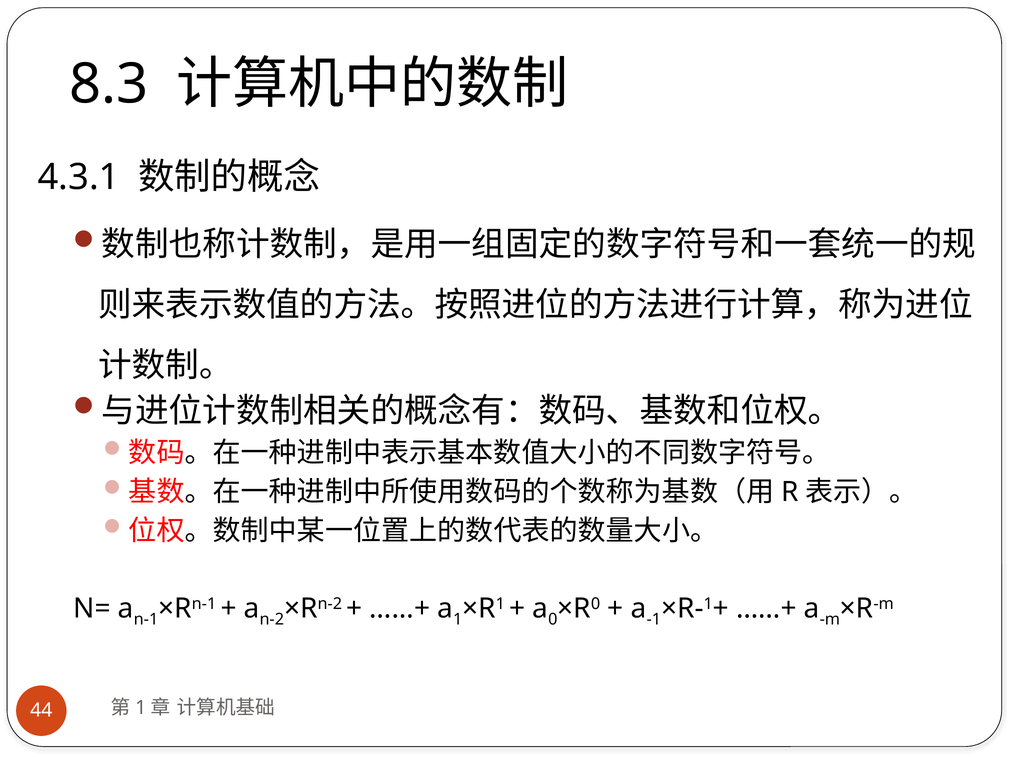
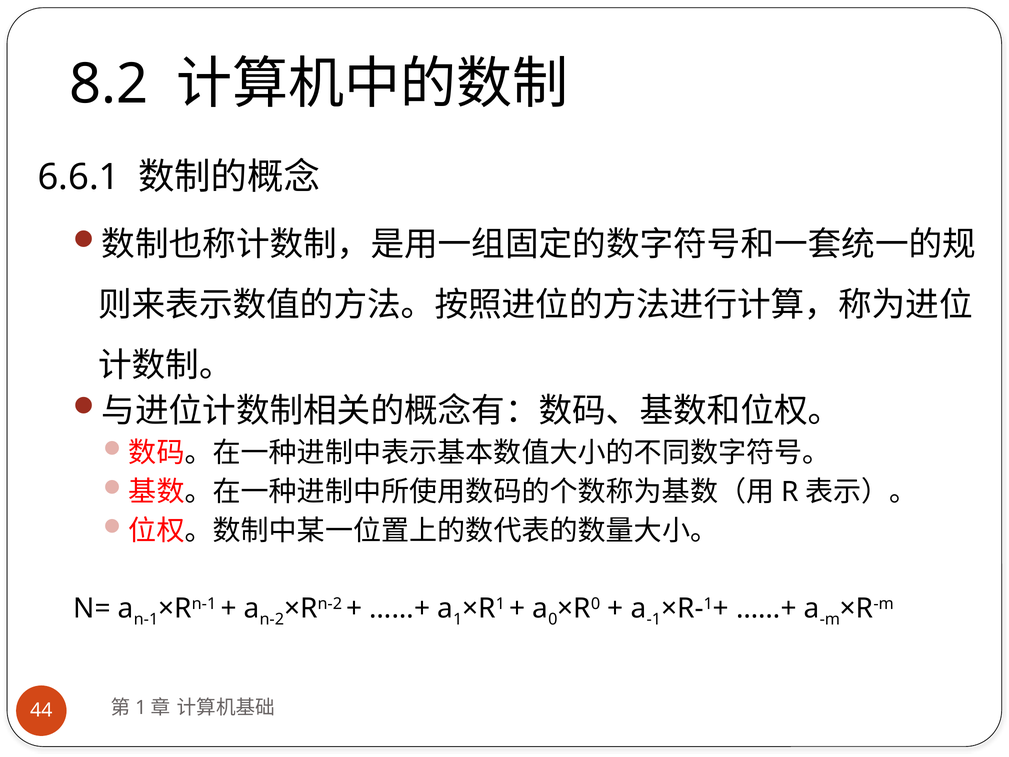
8.3: 8.3 -> 8.2
4.3.1: 4.3.1 -> 6.6.1
